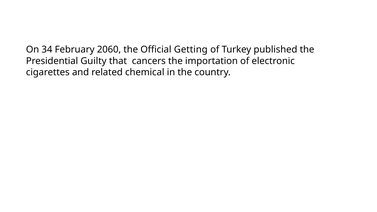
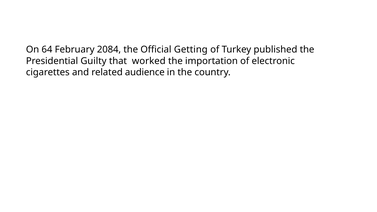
34: 34 -> 64
2060: 2060 -> 2084
cancers: cancers -> worked
chemical: chemical -> audience
